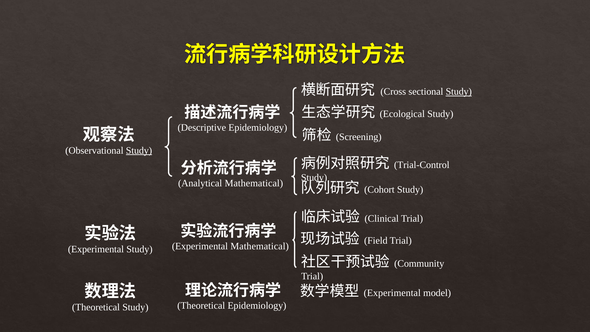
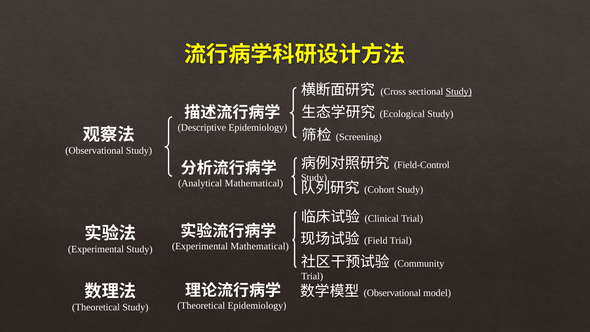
Study at (139, 150) underline: present -> none
Trial-Control: Trial-Control -> Field-Control
Experimental at (392, 293): Experimental -> Observational
